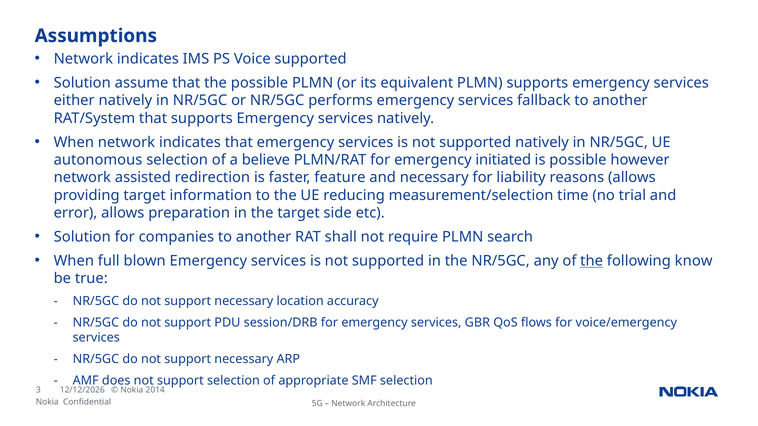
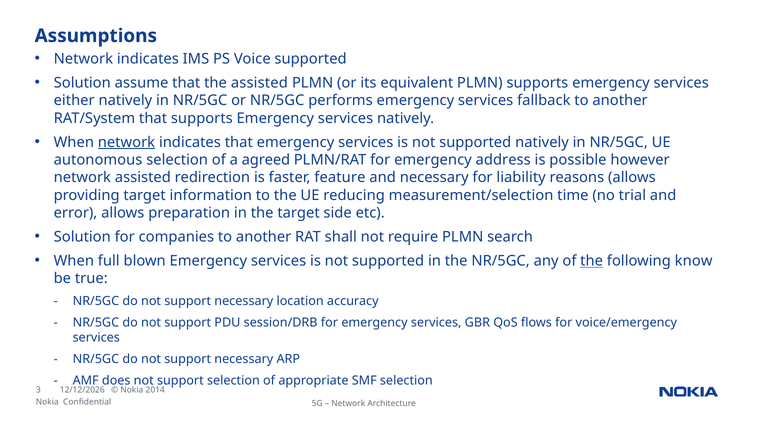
the possible: possible -> assisted
network at (126, 142) underline: none -> present
believe: believe -> agreed
initiated: initiated -> address
